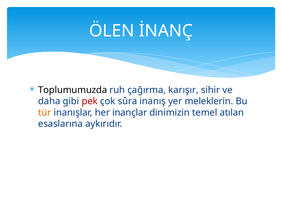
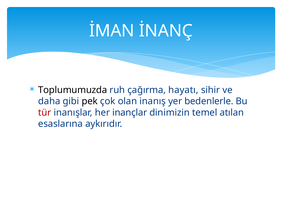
ÖLEN: ÖLEN -> İMAN
karışır: karışır -> hayatı
pek colour: red -> black
sûra: sûra -> olan
meleklerin: meleklerin -> bedenlerle
tür colour: orange -> red
